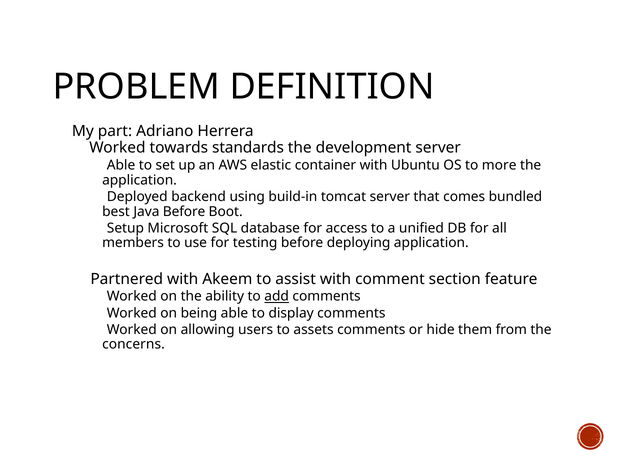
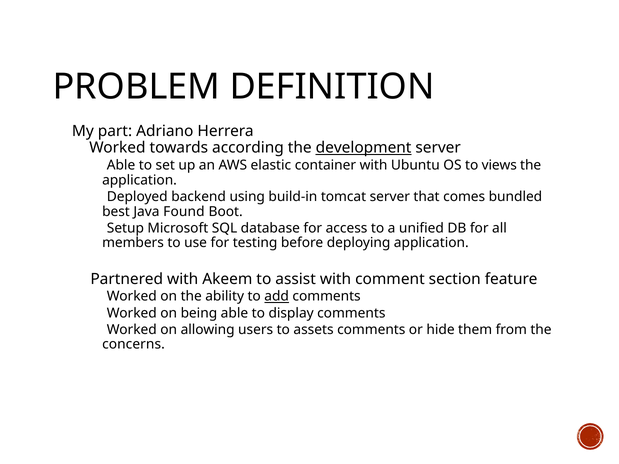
standards: standards -> according
development underline: none -> present
more: more -> views
Java Before: Before -> Found
